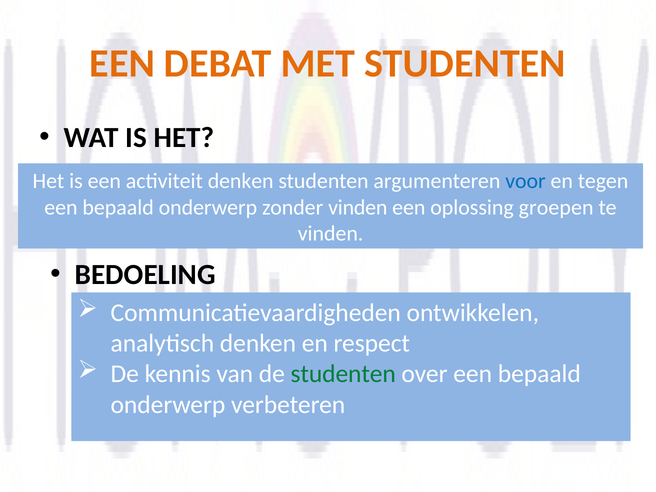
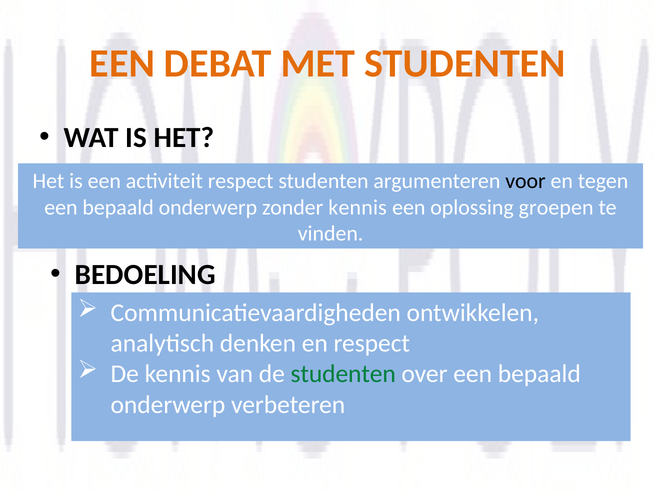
activiteit denken: denken -> respect
voor colour: blue -> black
zonder vinden: vinden -> kennis
